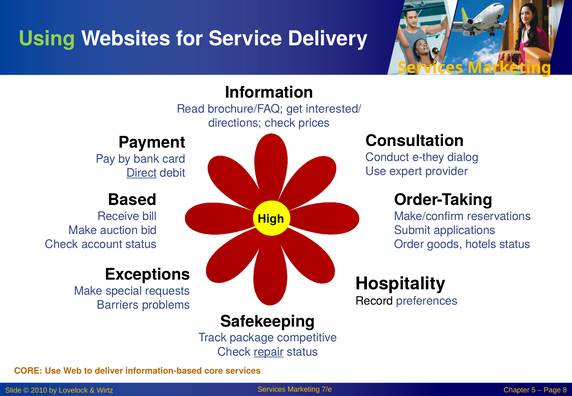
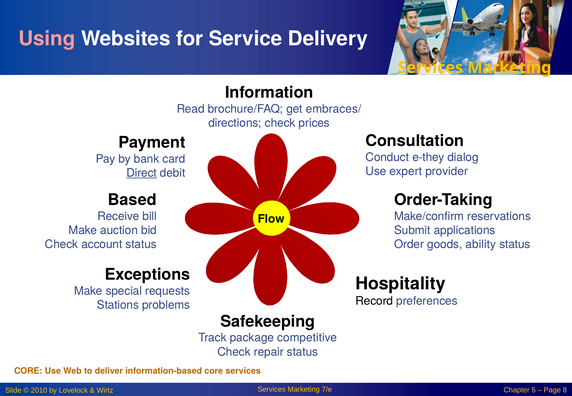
Using colour: light green -> pink
interested/: interested/ -> embraces/
High: High -> Flow
hotels: hotels -> ability
Barriers: Barriers -> Stations
repair underline: present -> none
